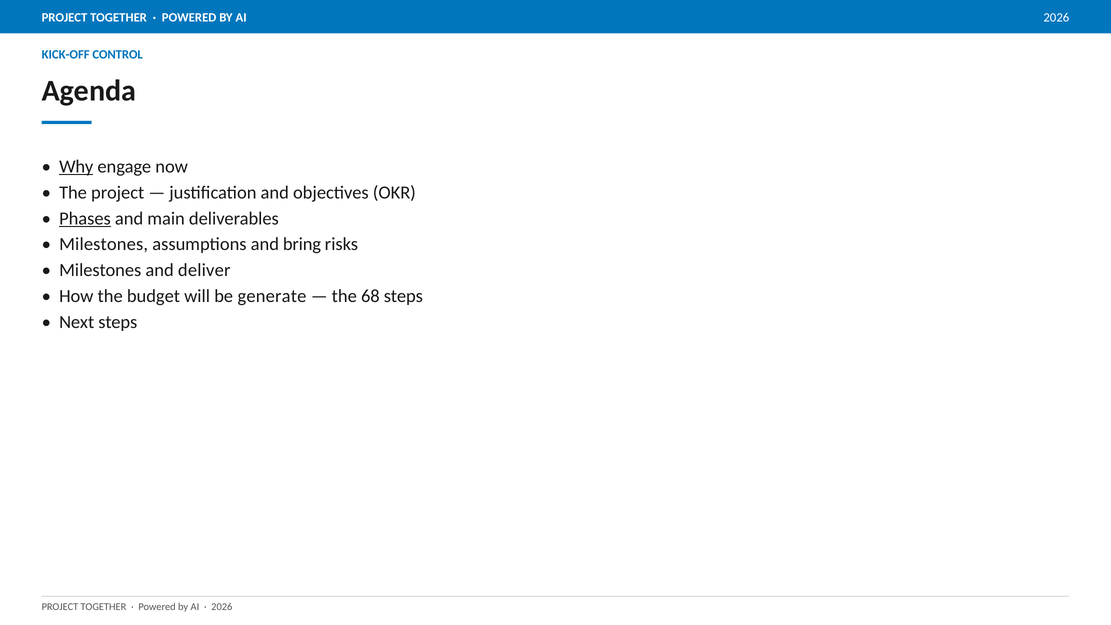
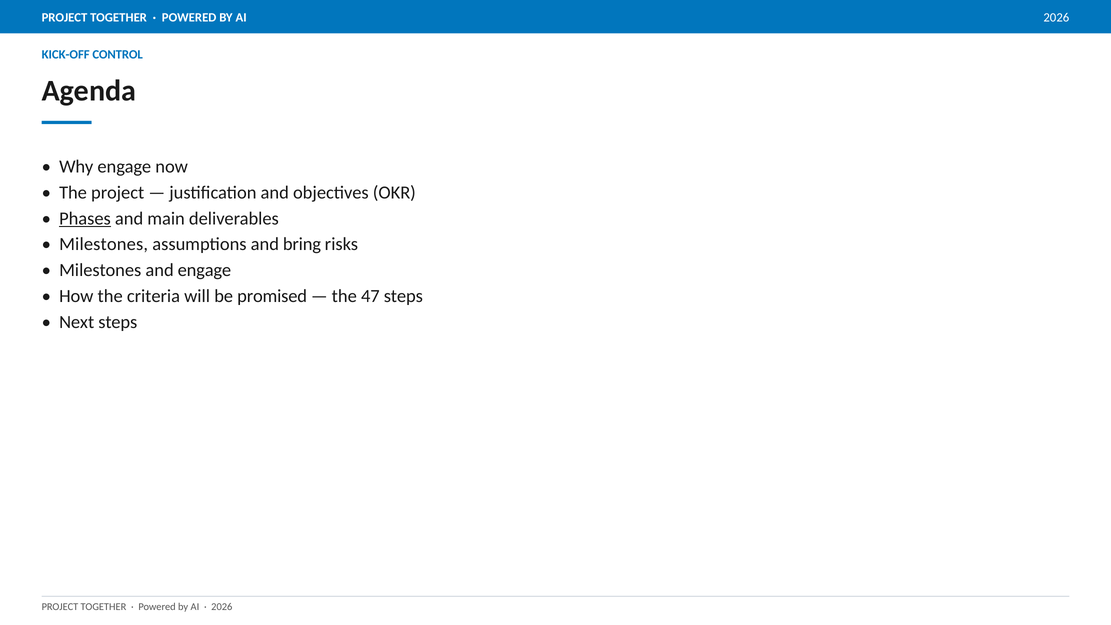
Why underline: present -> none
and deliver: deliver -> engage
budget: budget -> criteria
generate: generate -> promised
68: 68 -> 47
